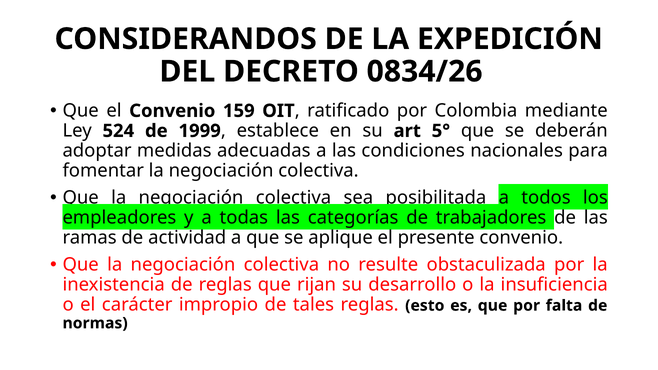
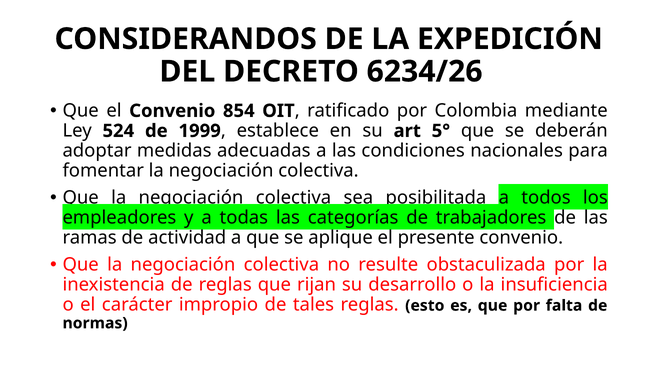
0834/26: 0834/26 -> 6234/26
159: 159 -> 854
